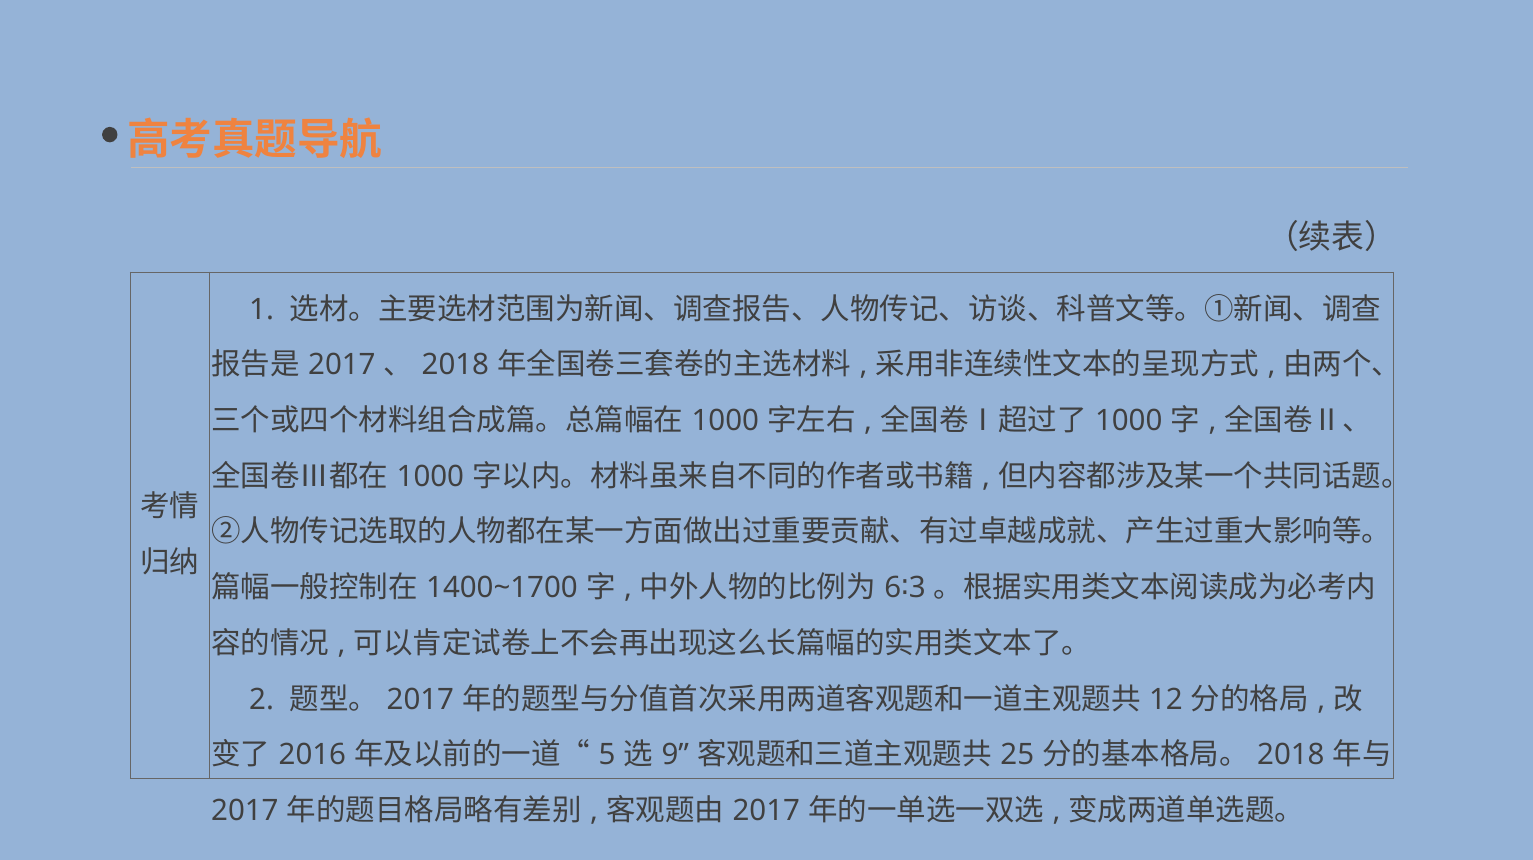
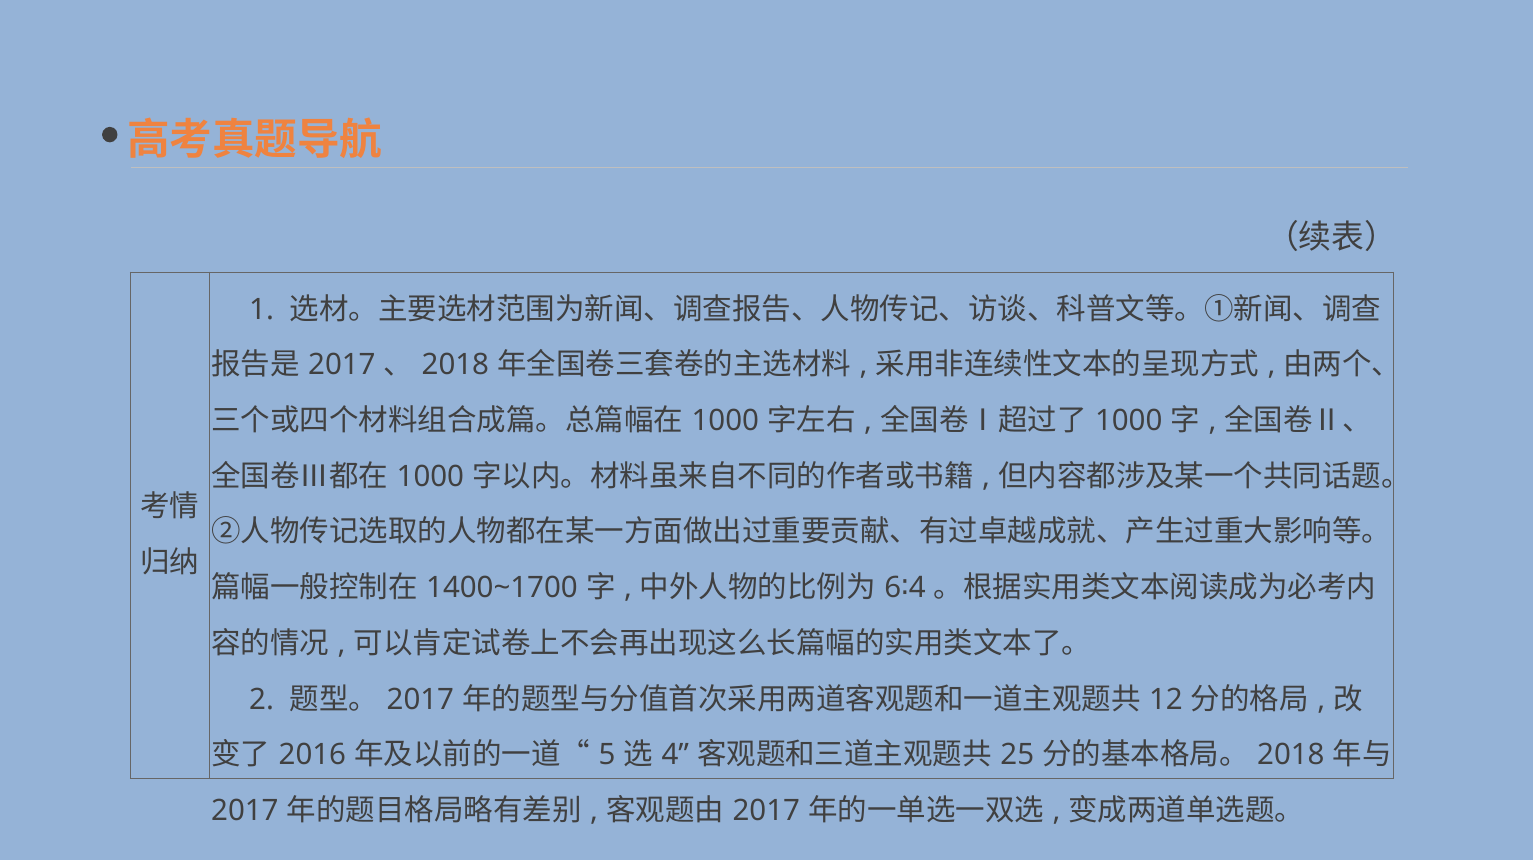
3 at (917, 587): 3 -> 4
9 at (675, 755): 9 -> 4
